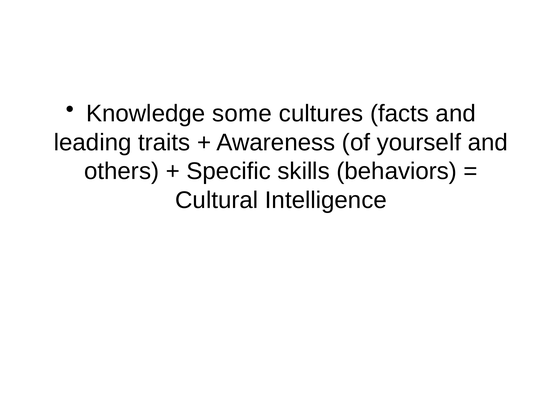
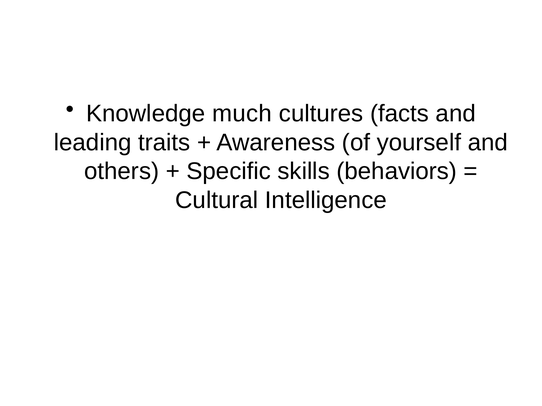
some: some -> much
